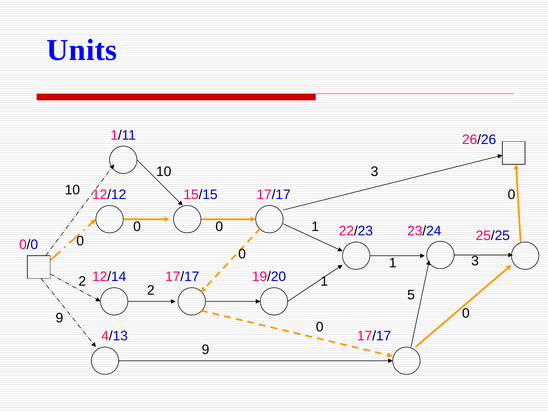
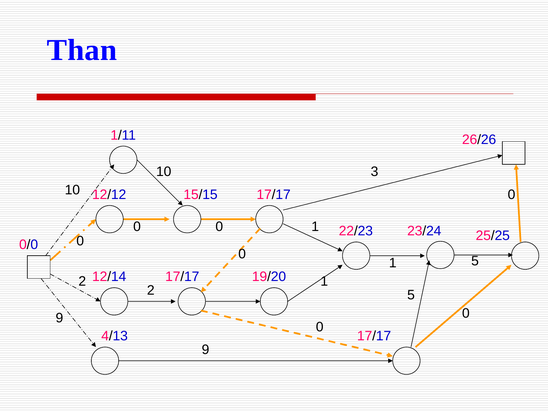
Units: Units -> Than
3 at (475, 261): 3 -> 5
